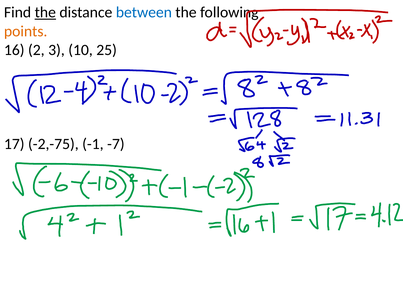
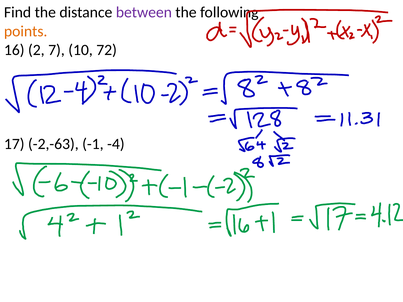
the at (45, 12) underline: present -> none
between colour: blue -> purple
3: 3 -> 7
25: 25 -> 72
-2,-75: -2,-75 -> -2,-63
-7: -7 -> -4
